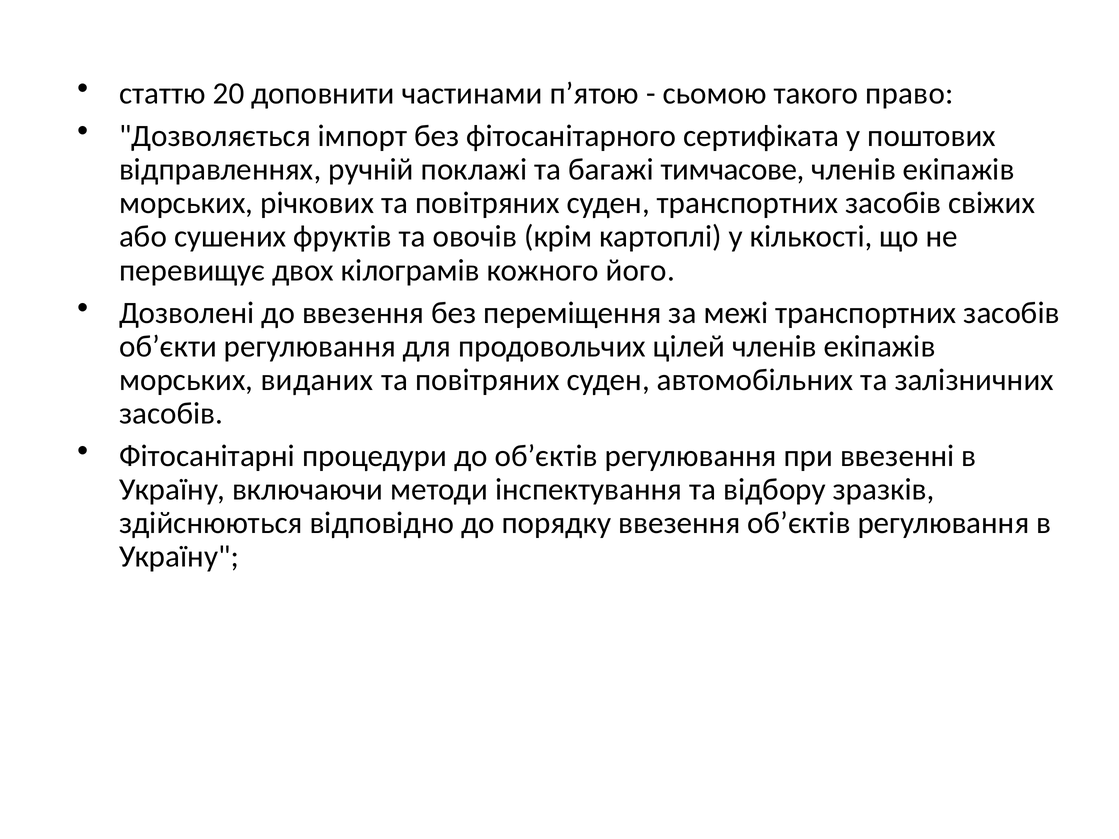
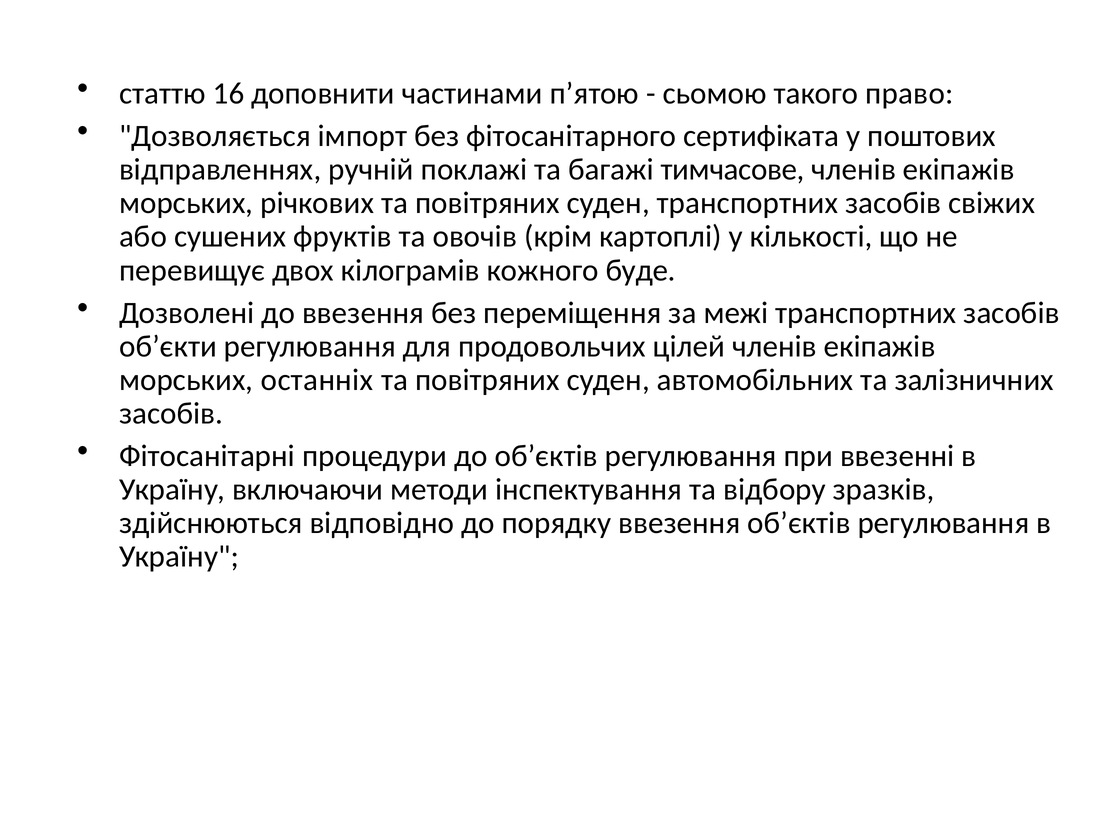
20: 20 -> 16
його: його -> буде
виданих: виданих -> останніх
